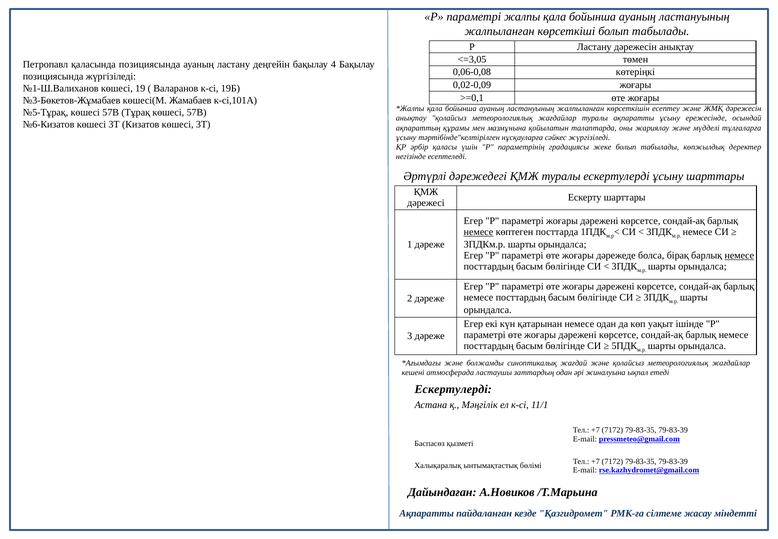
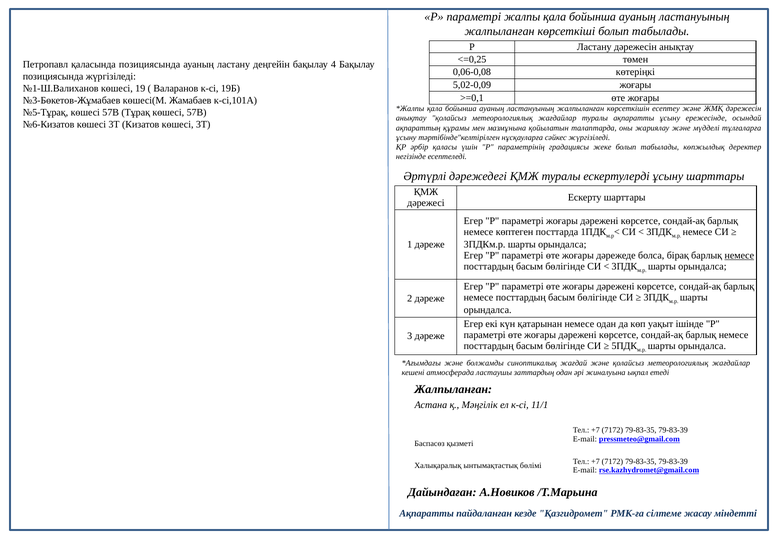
<=3,05: <=3,05 -> <=0,25
0,02-0,09: 0,02-0,09 -> 5,02-0,09
немесе at (478, 232) underline: present -> none
Ескертулерді at (453, 389): Ескертулерді -> Жалпыланған
